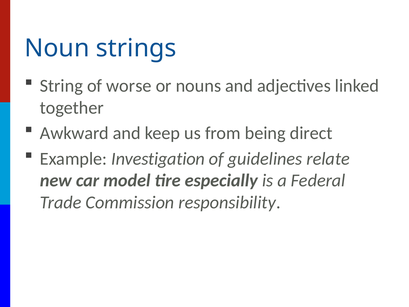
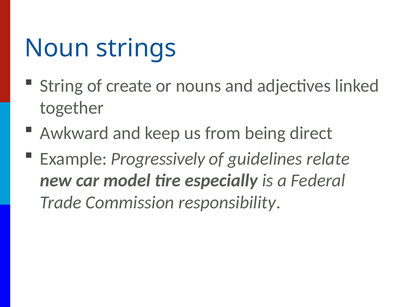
worse: worse -> create
Investigation: Investigation -> Progressively
